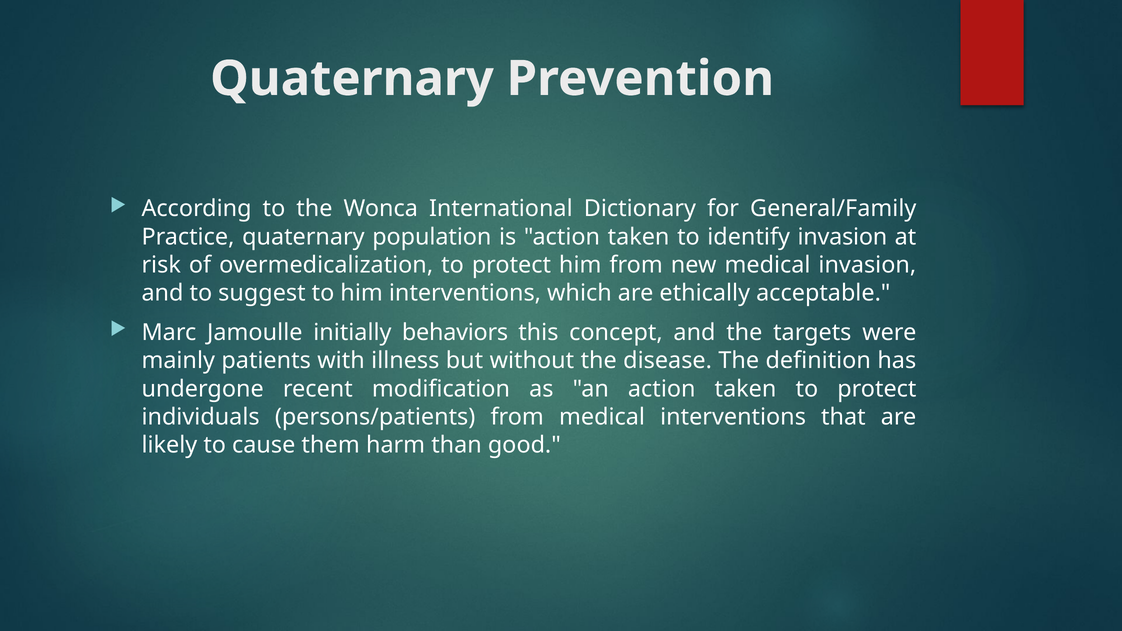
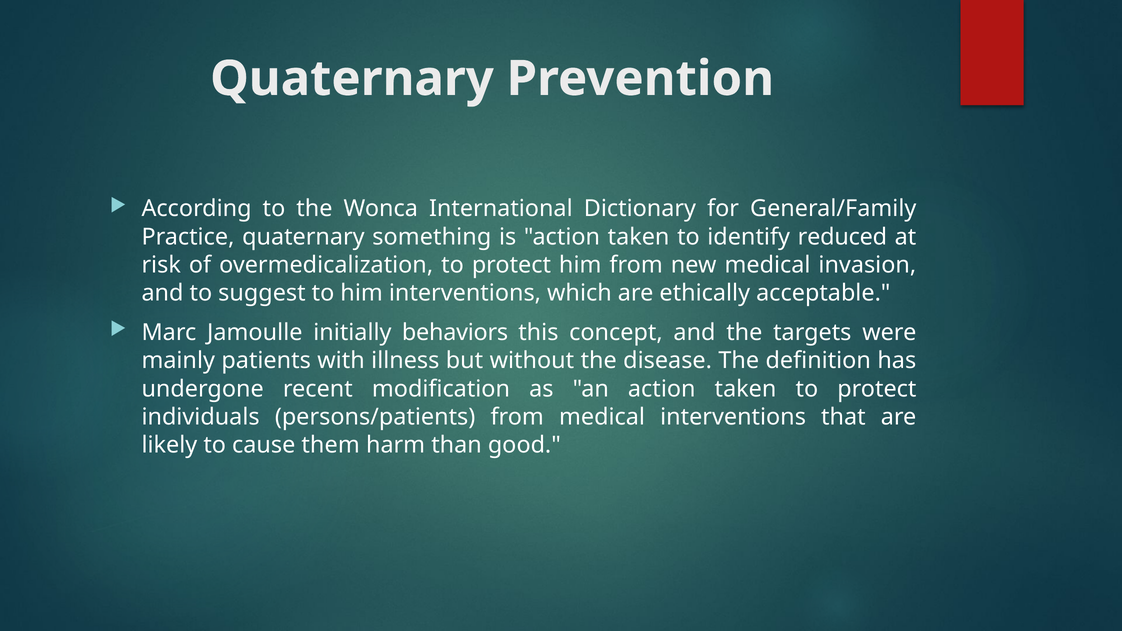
population: population -> something
identify invasion: invasion -> reduced
